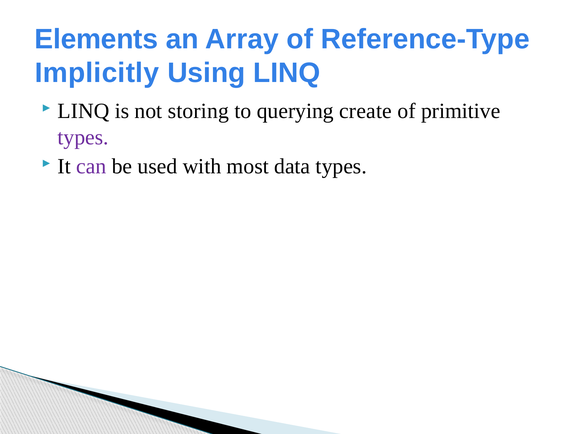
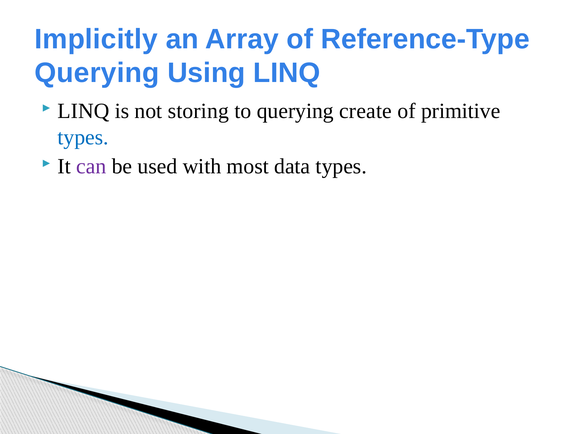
Elements: Elements -> Implicitly
Implicitly at (97, 73): Implicitly -> Querying
types at (83, 137) colour: purple -> blue
